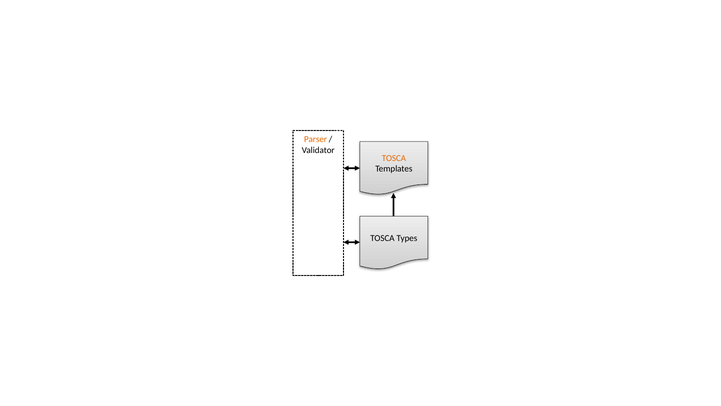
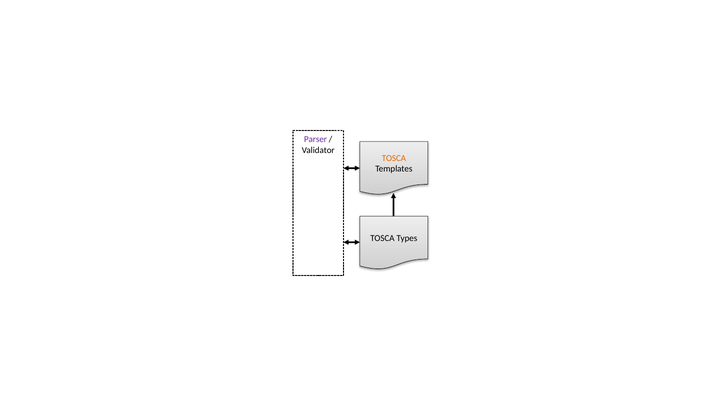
Parser colour: orange -> purple
